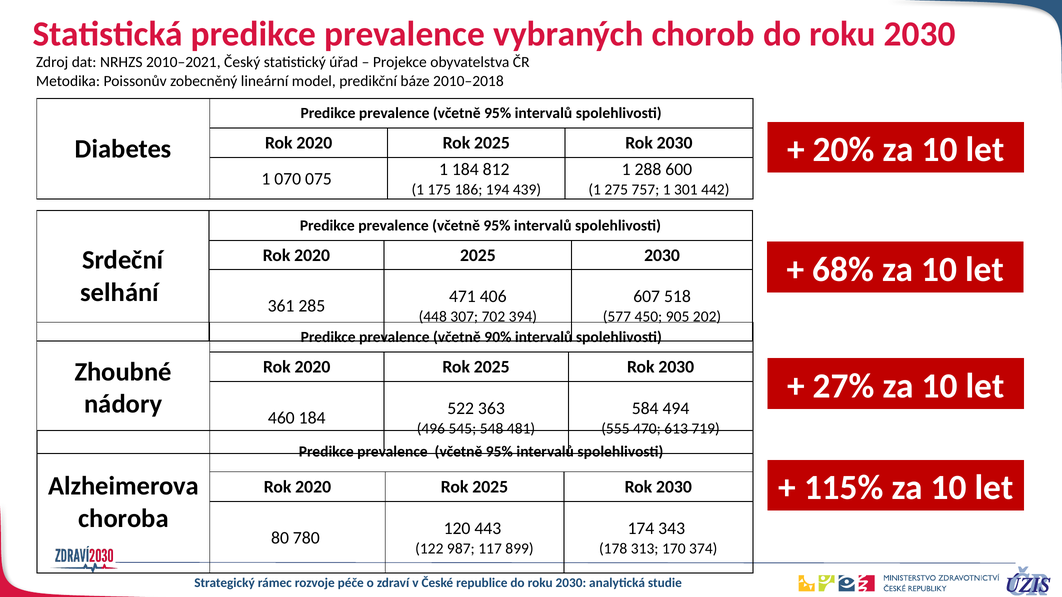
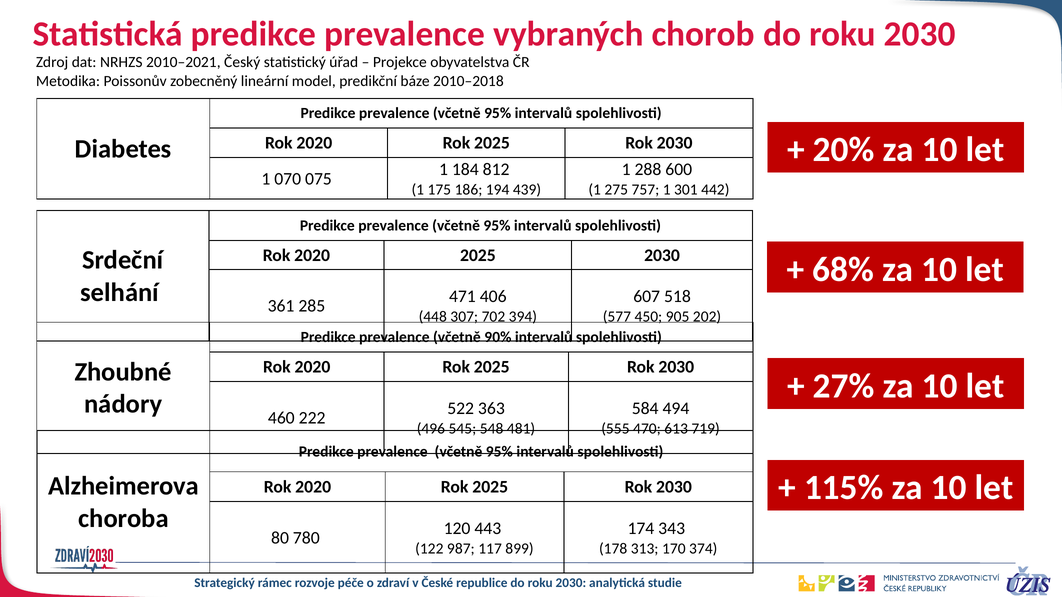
460 184: 184 -> 222
